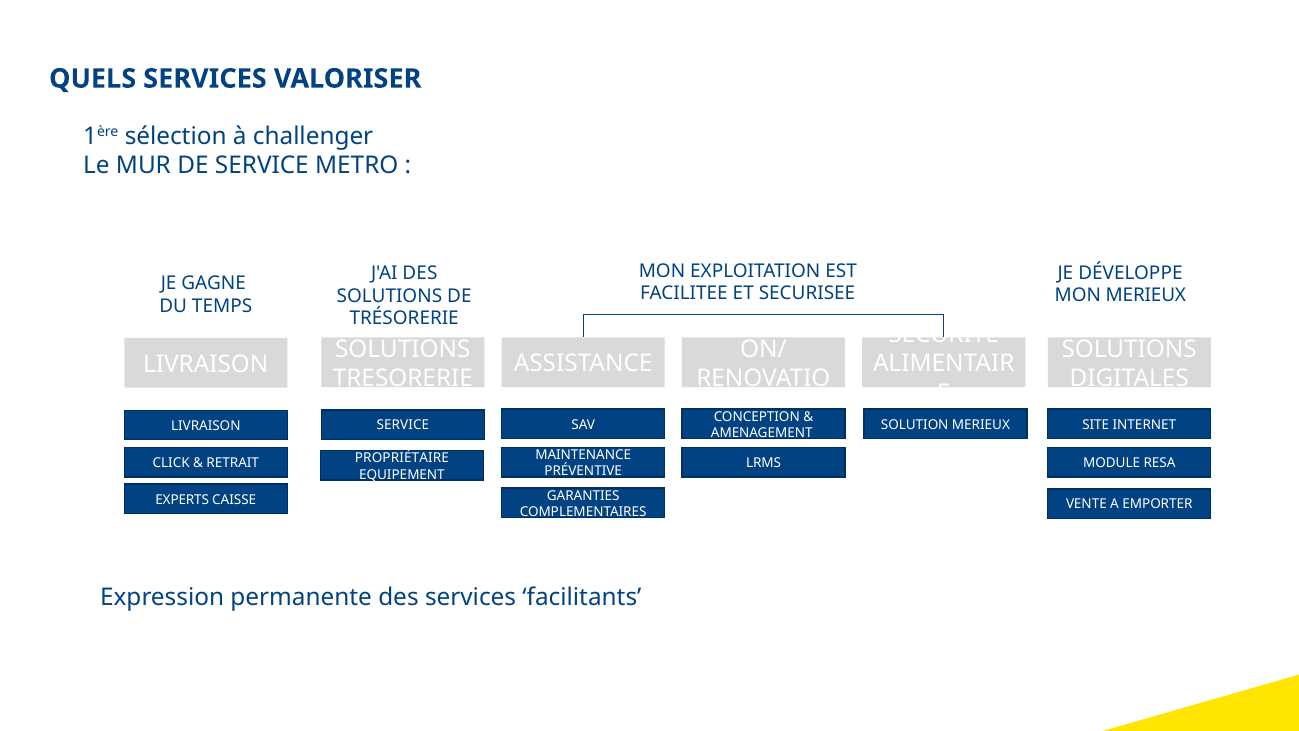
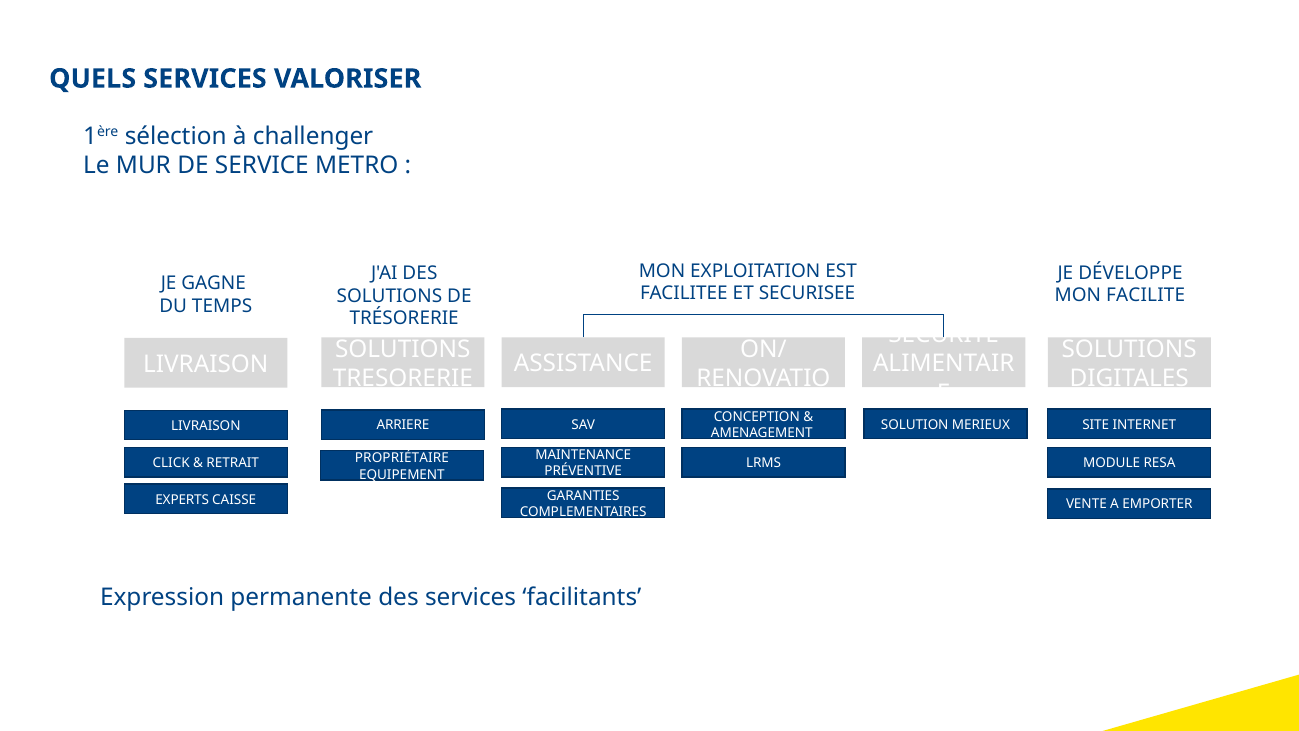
MON MERIEUX: MERIEUX -> FACILITE
SERVICE at (403, 425): SERVICE -> ARRIERE
